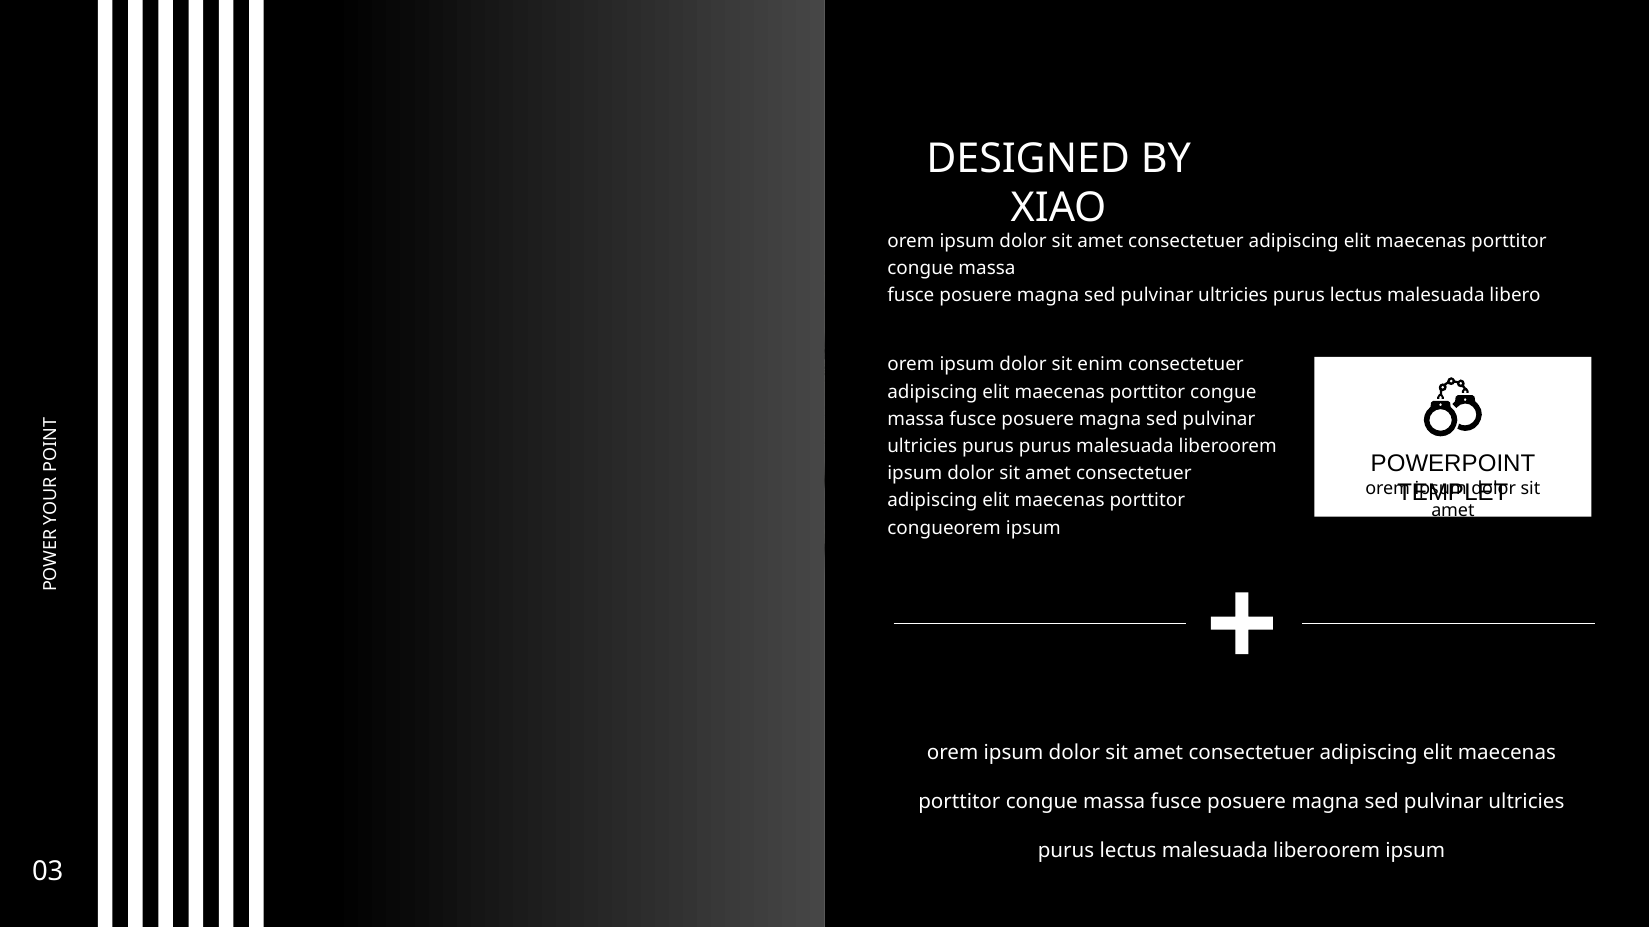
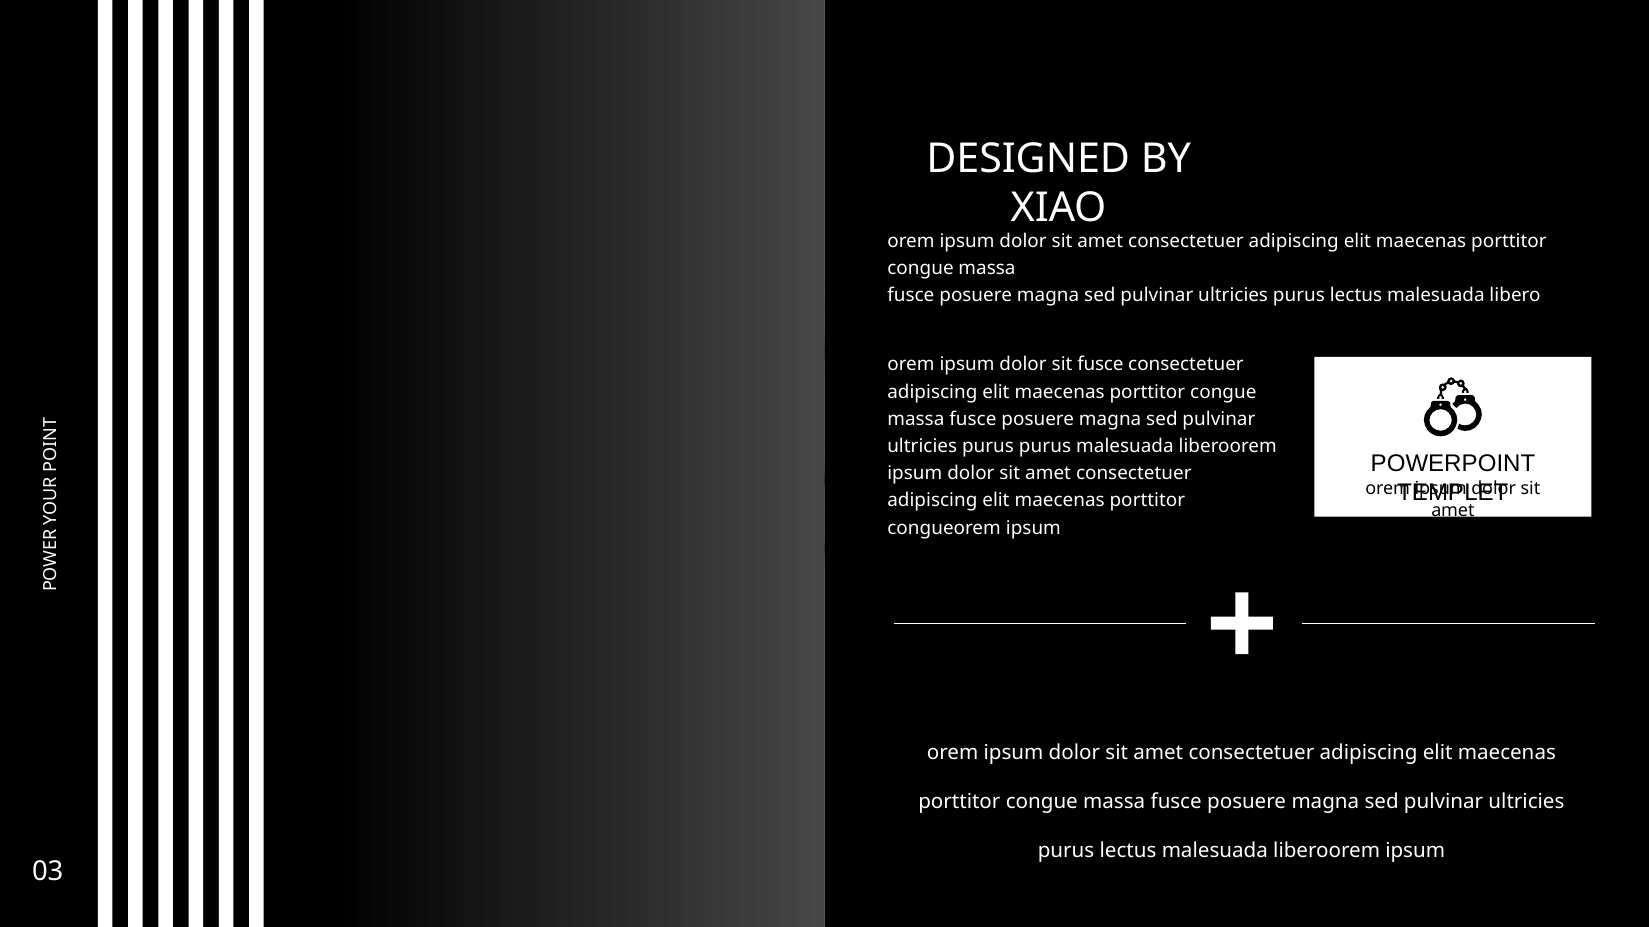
sit enim: enim -> fusce
